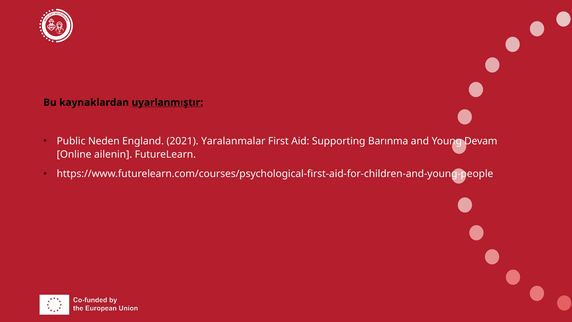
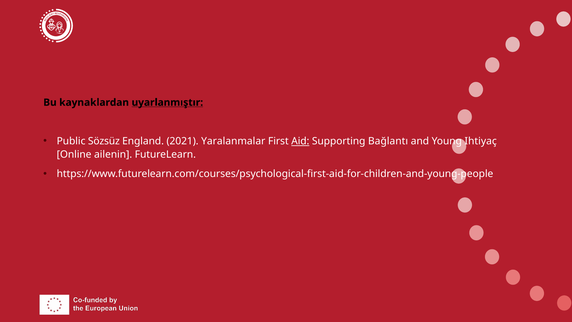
Neden: Neden -> Sözsüz
Aid underline: none -> present
Barınma: Barınma -> Bağlantı
Devam: Devam -> Ihtiyaç
